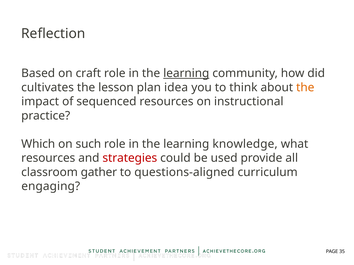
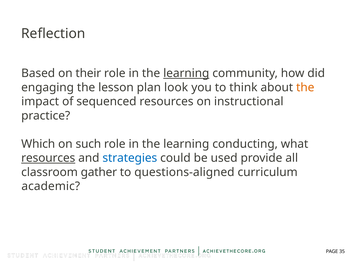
craft: craft -> their
cultivates: cultivates -> engaging
idea: idea -> look
knowledge: knowledge -> conducting
resources at (48, 158) underline: none -> present
strategies colour: red -> blue
engaging: engaging -> academic
